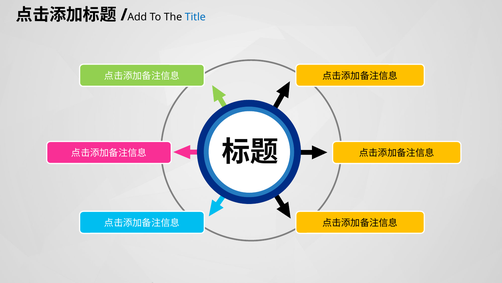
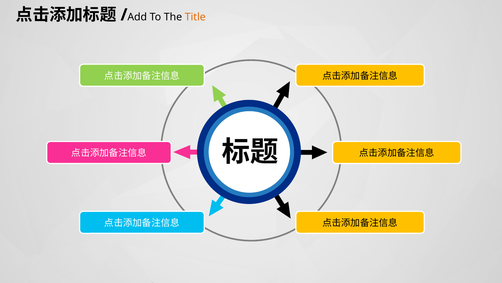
Title colour: blue -> orange
